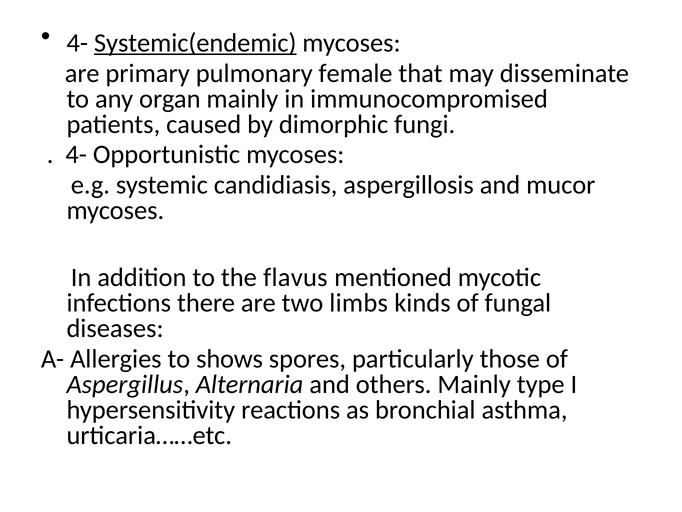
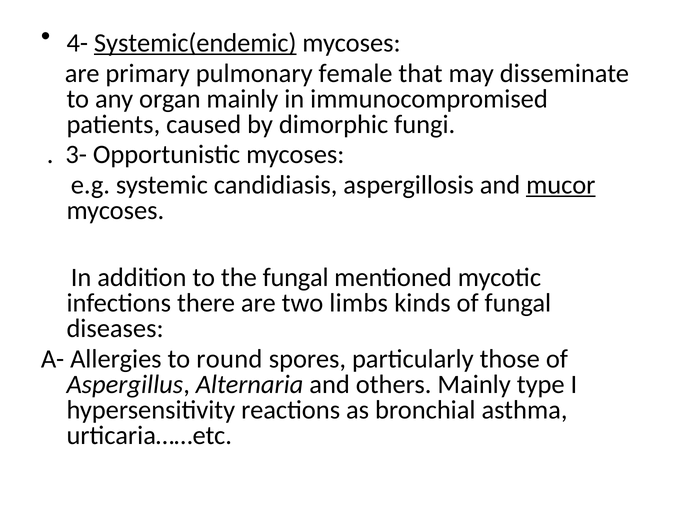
4- at (76, 154): 4- -> 3-
mucor underline: none -> present
the flavus: flavus -> fungal
shows: shows -> round
